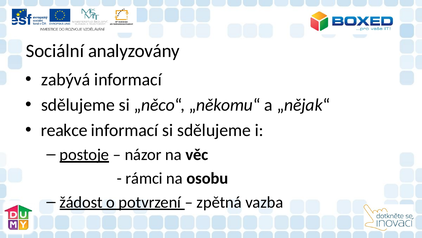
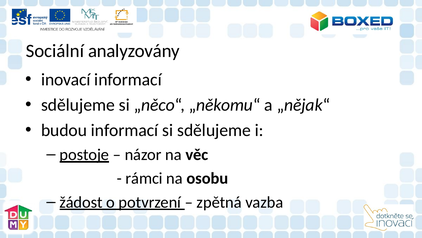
zabývá: zabývá -> inovací
reakce: reakce -> budou
